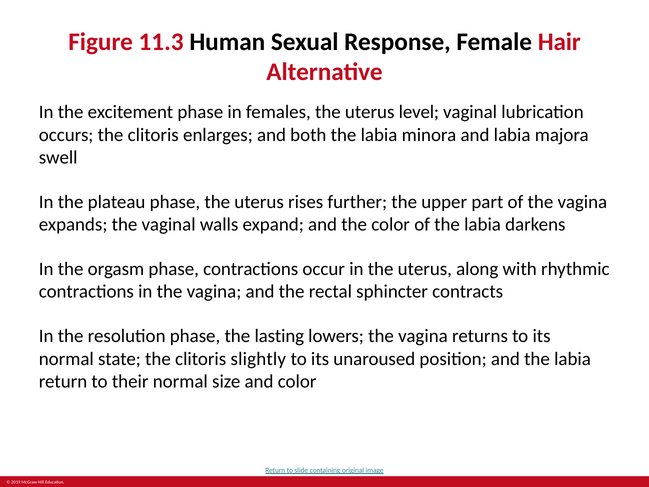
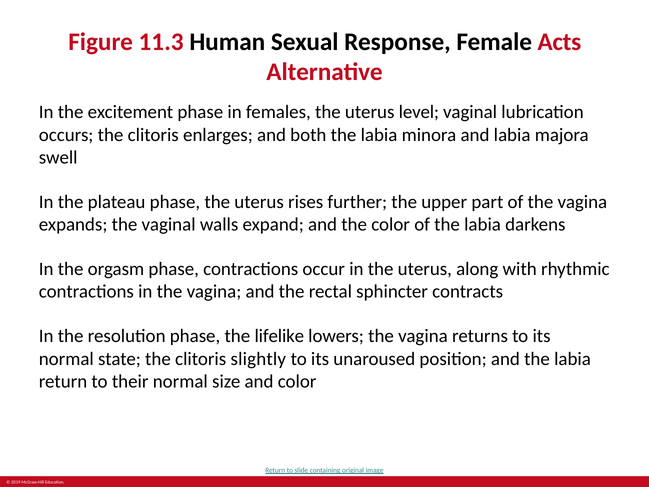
Hair: Hair -> Acts
lasting: lasting -> lifelike
